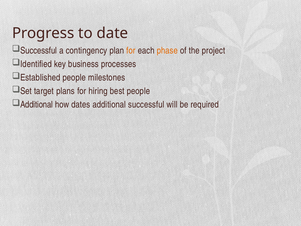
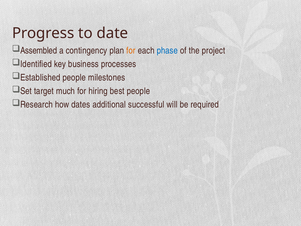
Successful at (39, 50): Successful -> Assembled
phase colour: orange -> blue
plans: plans -> much
Additional at (37, 105): Additional -> Research
